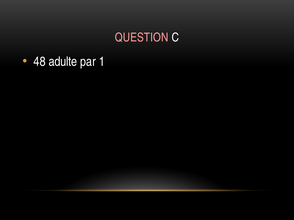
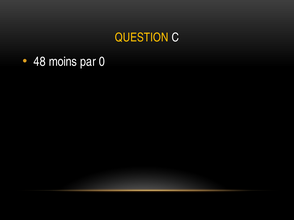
QUESTION colour: pink -> yellow
adulte: adulte -> moins
1: 1 -> 0
